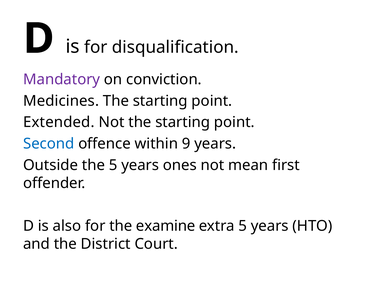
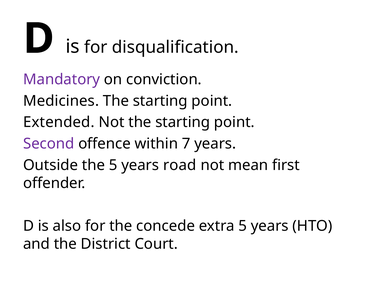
Second colour: blue -> purple
9: 9 -> 7
ones: ones -> road
examine: examine -> concede
